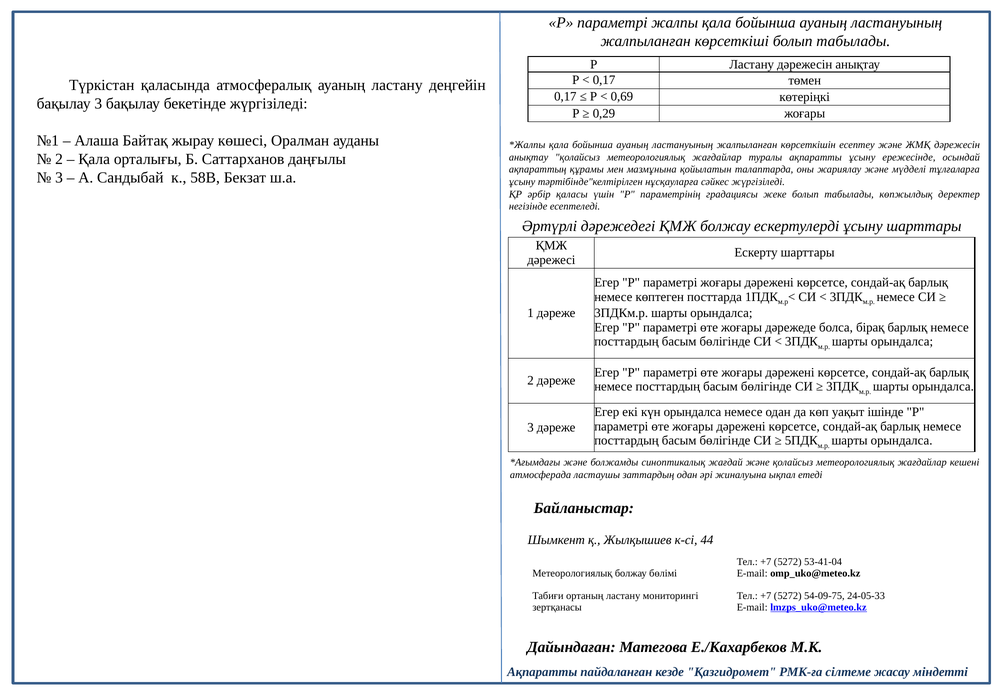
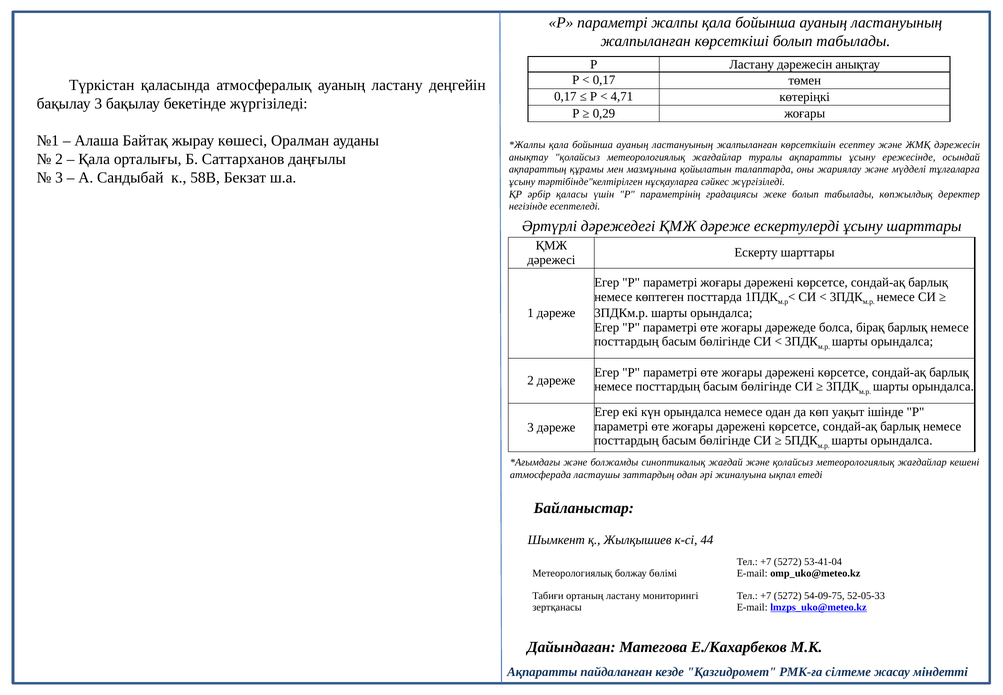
0,69: 0,69 -> 4,71
ҚМЖ болжау: болжау -> дәреже
24-05-33: 24-05-33 -> 52-05-33
